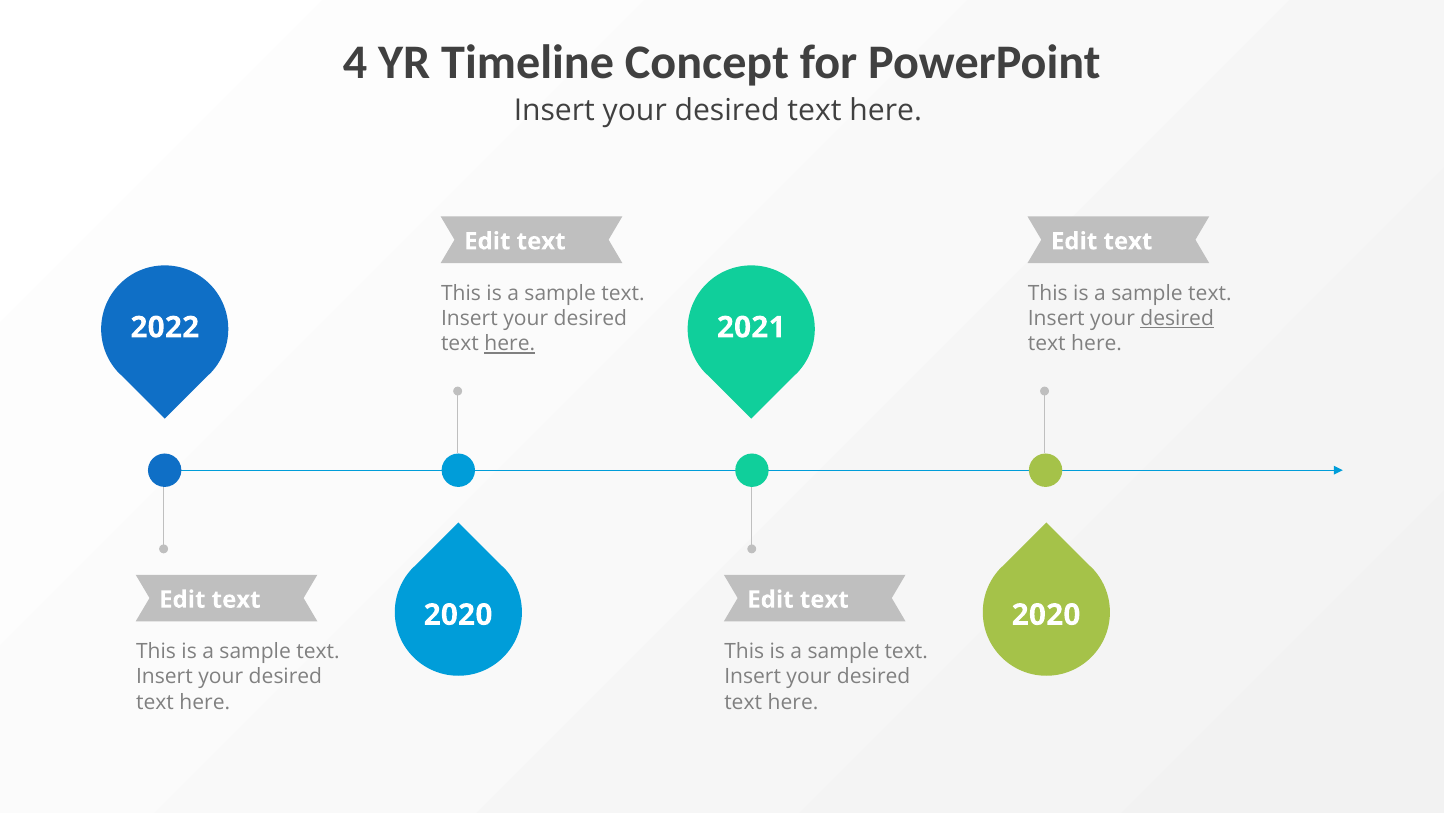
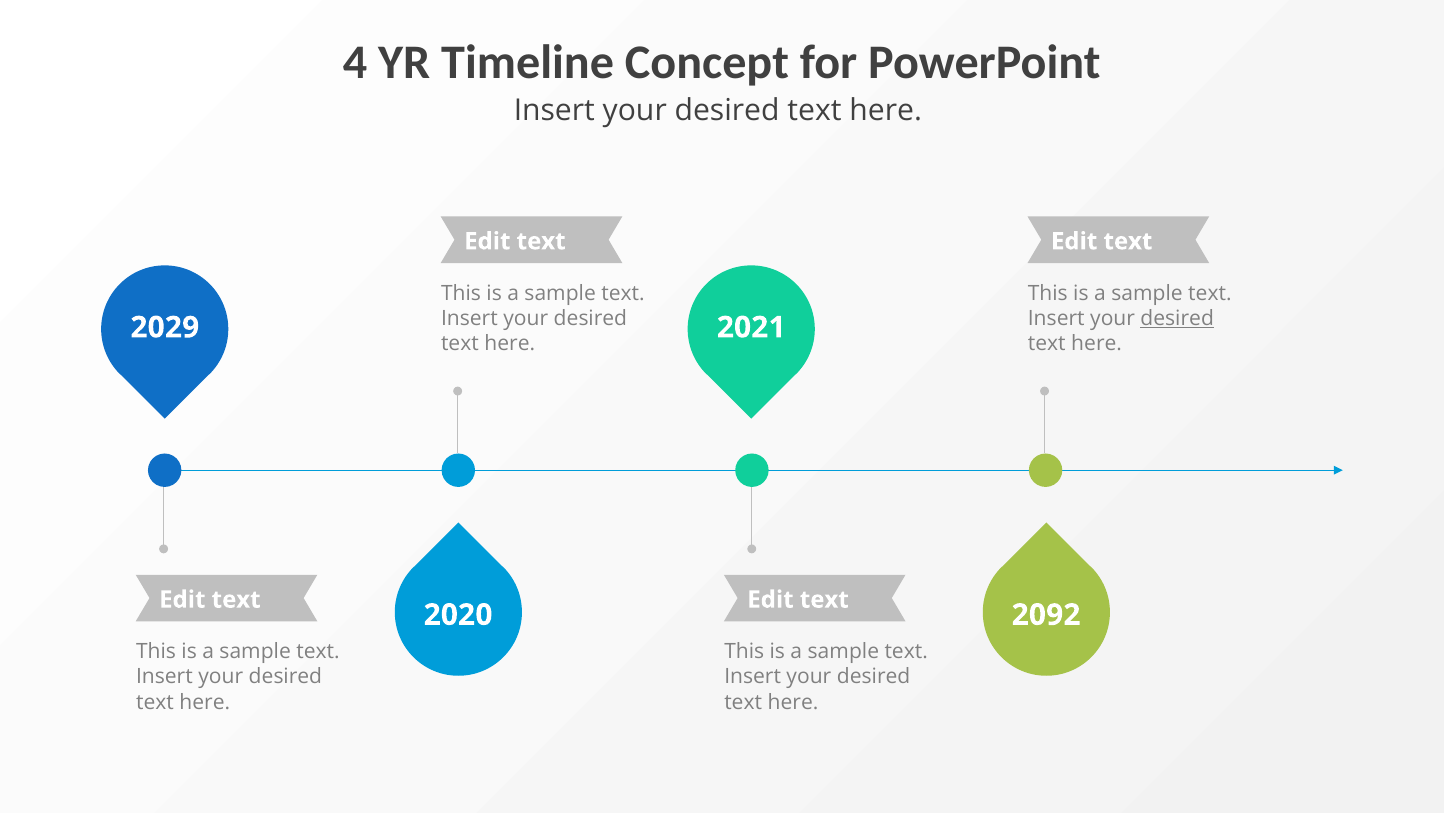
2022: 2022 -> 2029
here at (510, 344) underline: present -> none
2020 at (1046, 615): 2020 -> 2092
